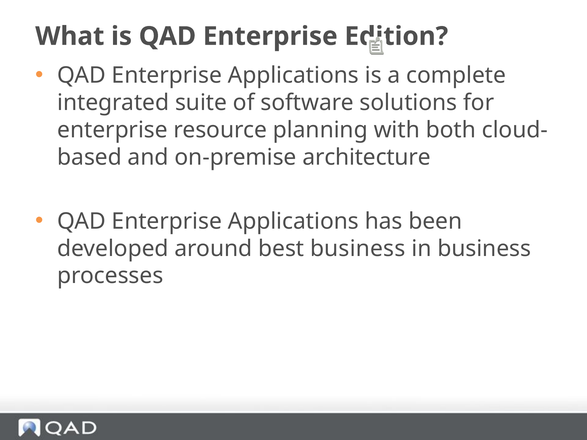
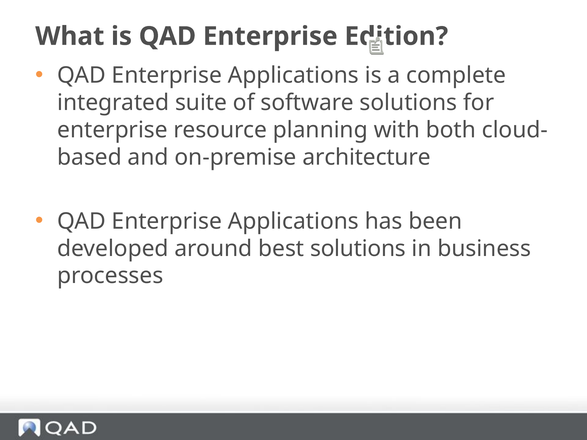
best business: business -> solutions
